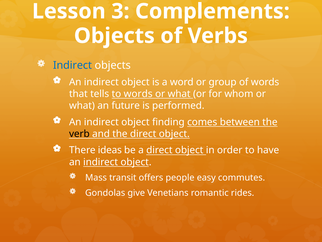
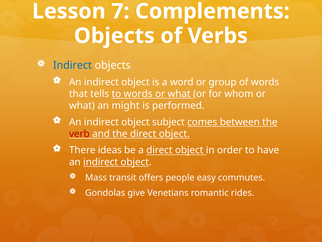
3: 3 -> 7
future: future -> might
finding: finding -> subject
verb colour: black -> red
